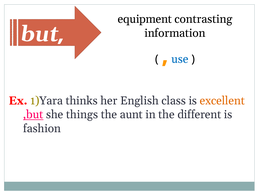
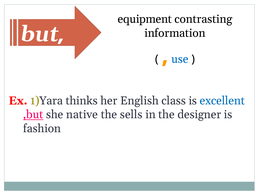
excellent colour: orange -> blue
things: things -> native
aunt: aunt -> sells
different: different -> designer
